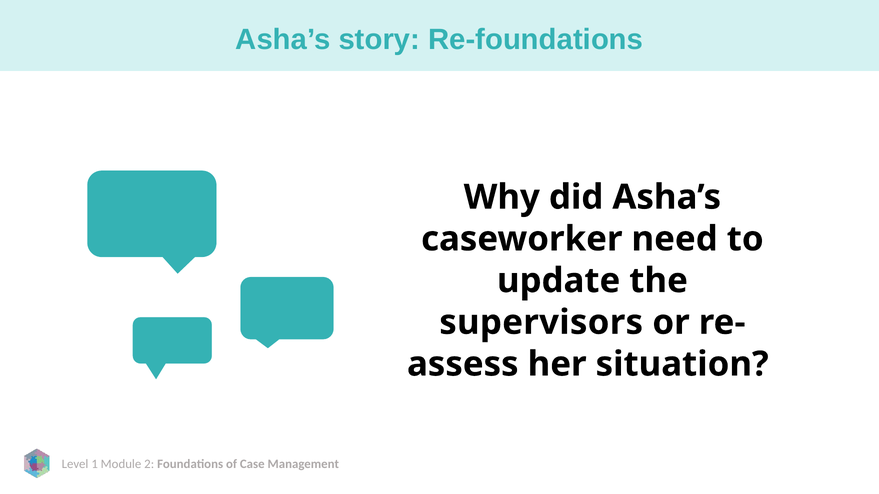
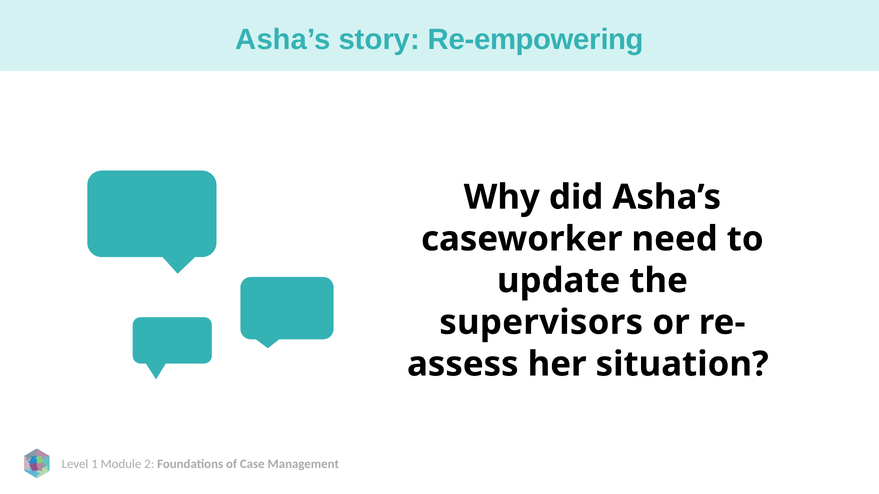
Re-foundations: Re-foundations -> Re-empowering
